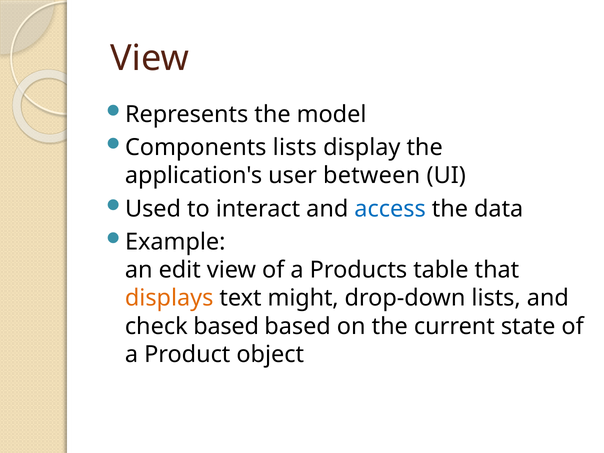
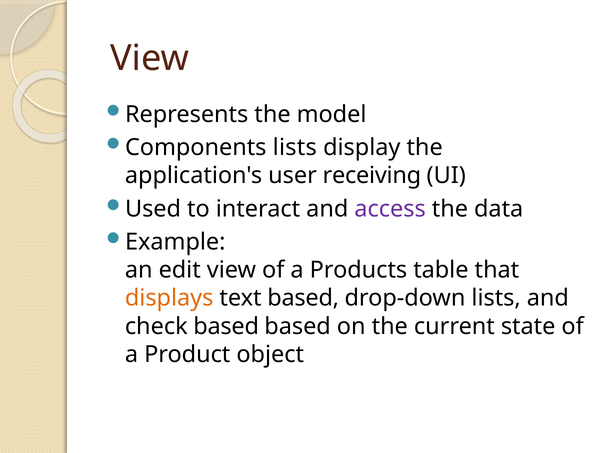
between: between -> receiving
access colour: blue -> purple
text might: might -> based
